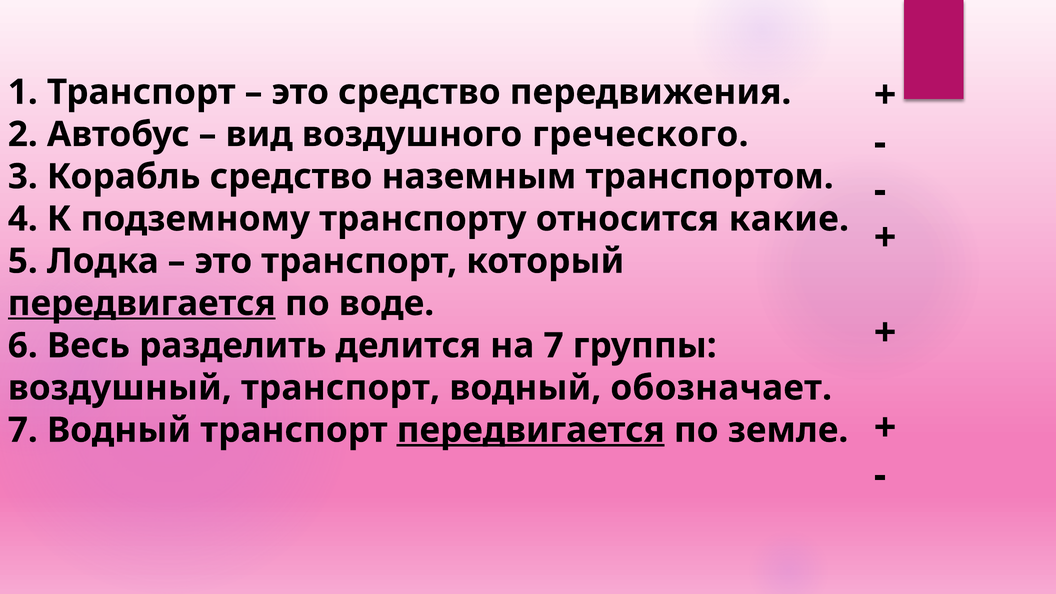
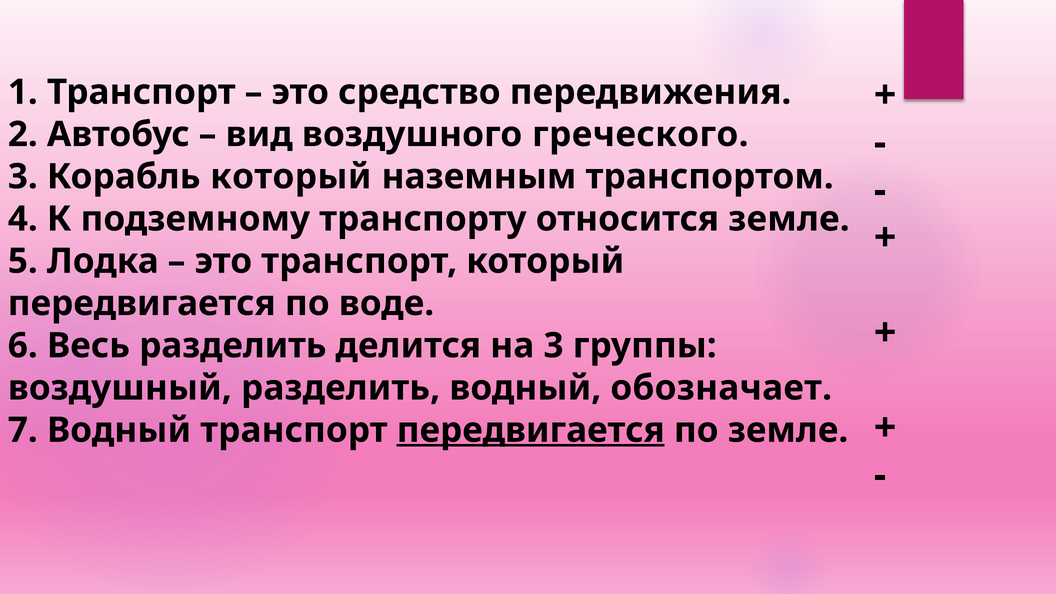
Корабль средство: средство -> который
относится какие: какие -> земле
передвигается at (142, 303) underline: present -> none
на 7: 7 -> 3
воздушный транспорт: транспорт -> разделить
